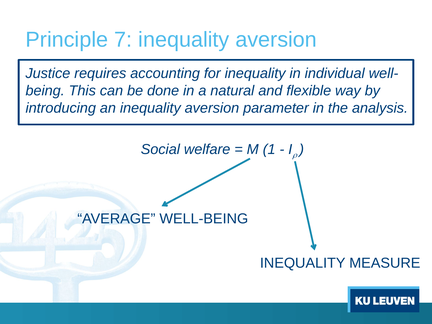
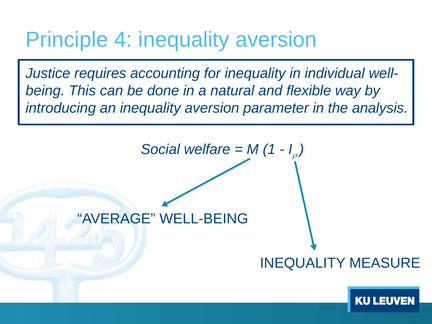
7: 7 -> 4
